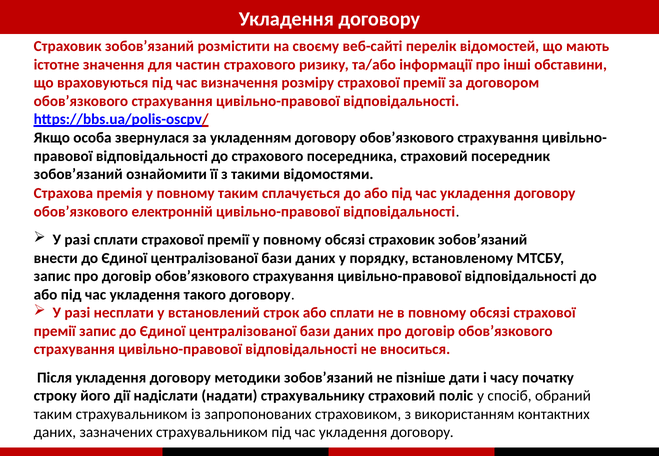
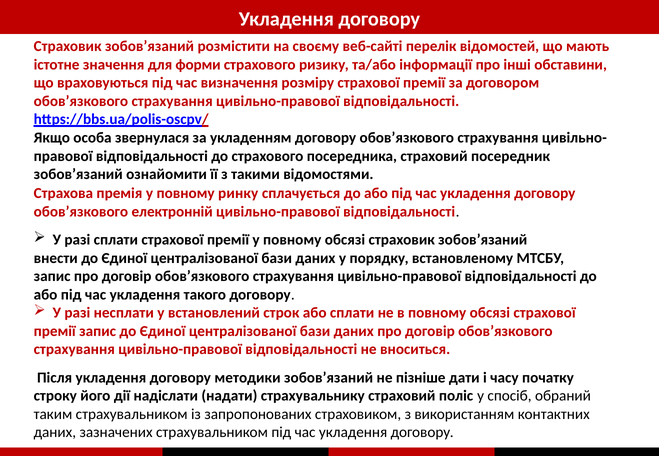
частин: частин -> форми
повному таким: таким -> ринку
